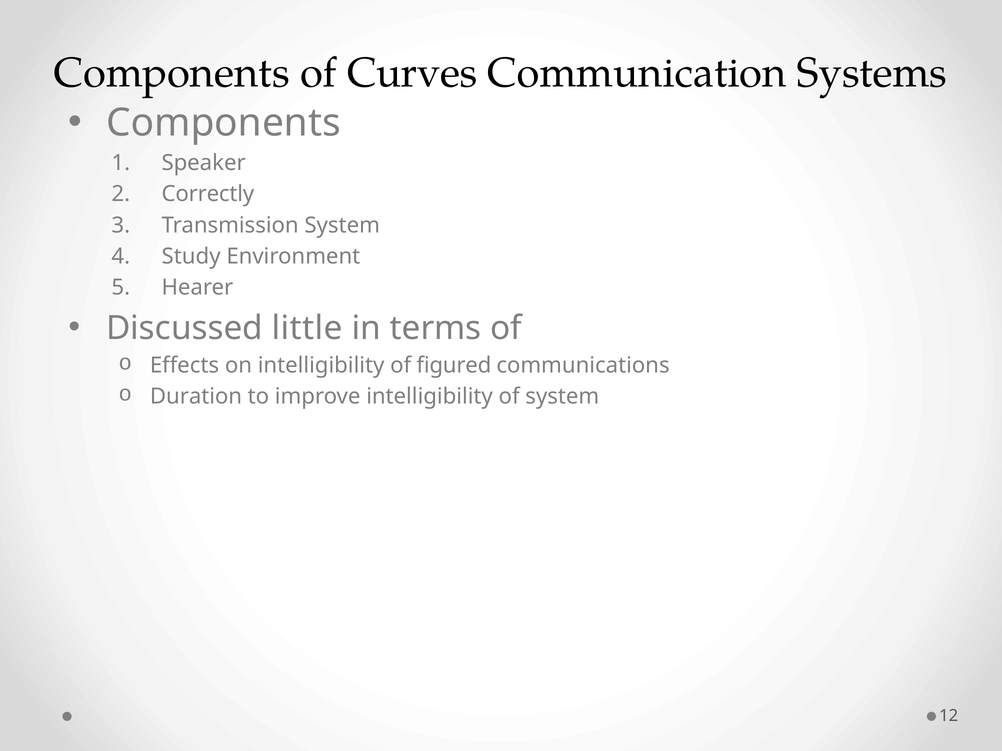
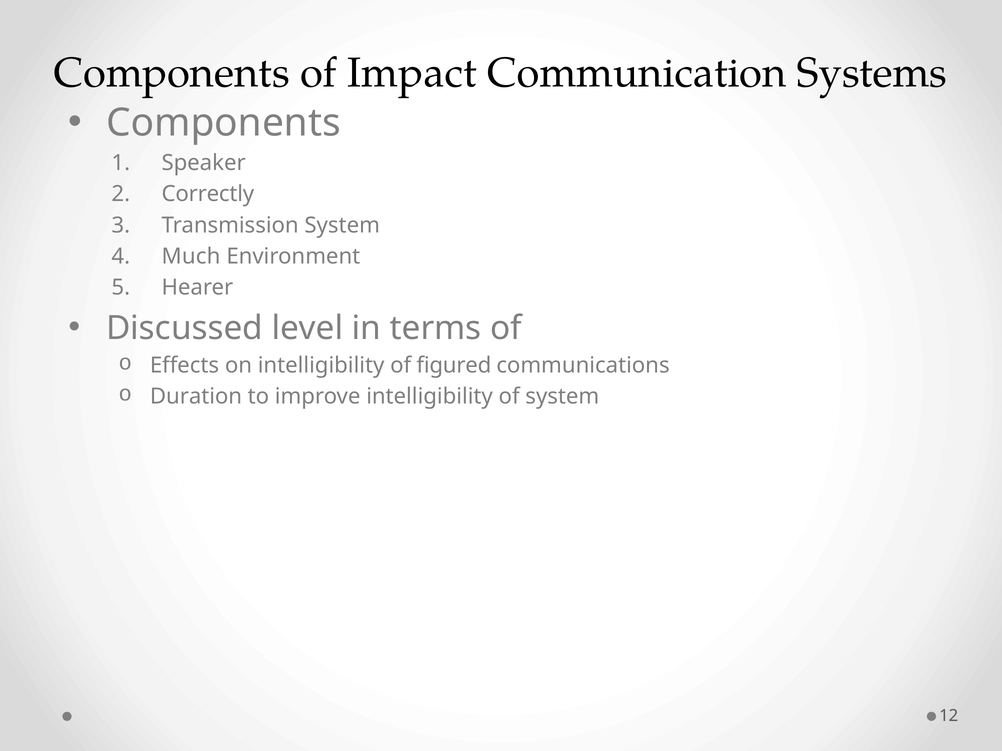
Curves: Curves -> Impact
Study: Study -> Much
little: little -> level
